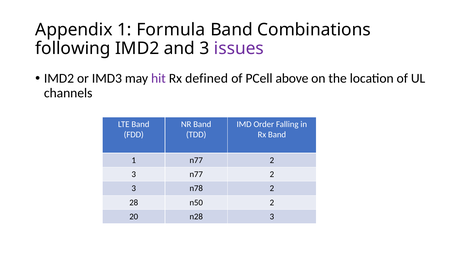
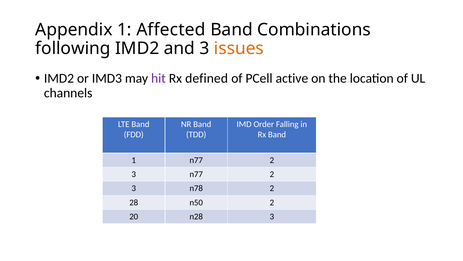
Formula: Formula -> Affected
issues colour: purple -> orange
above: above -> active
